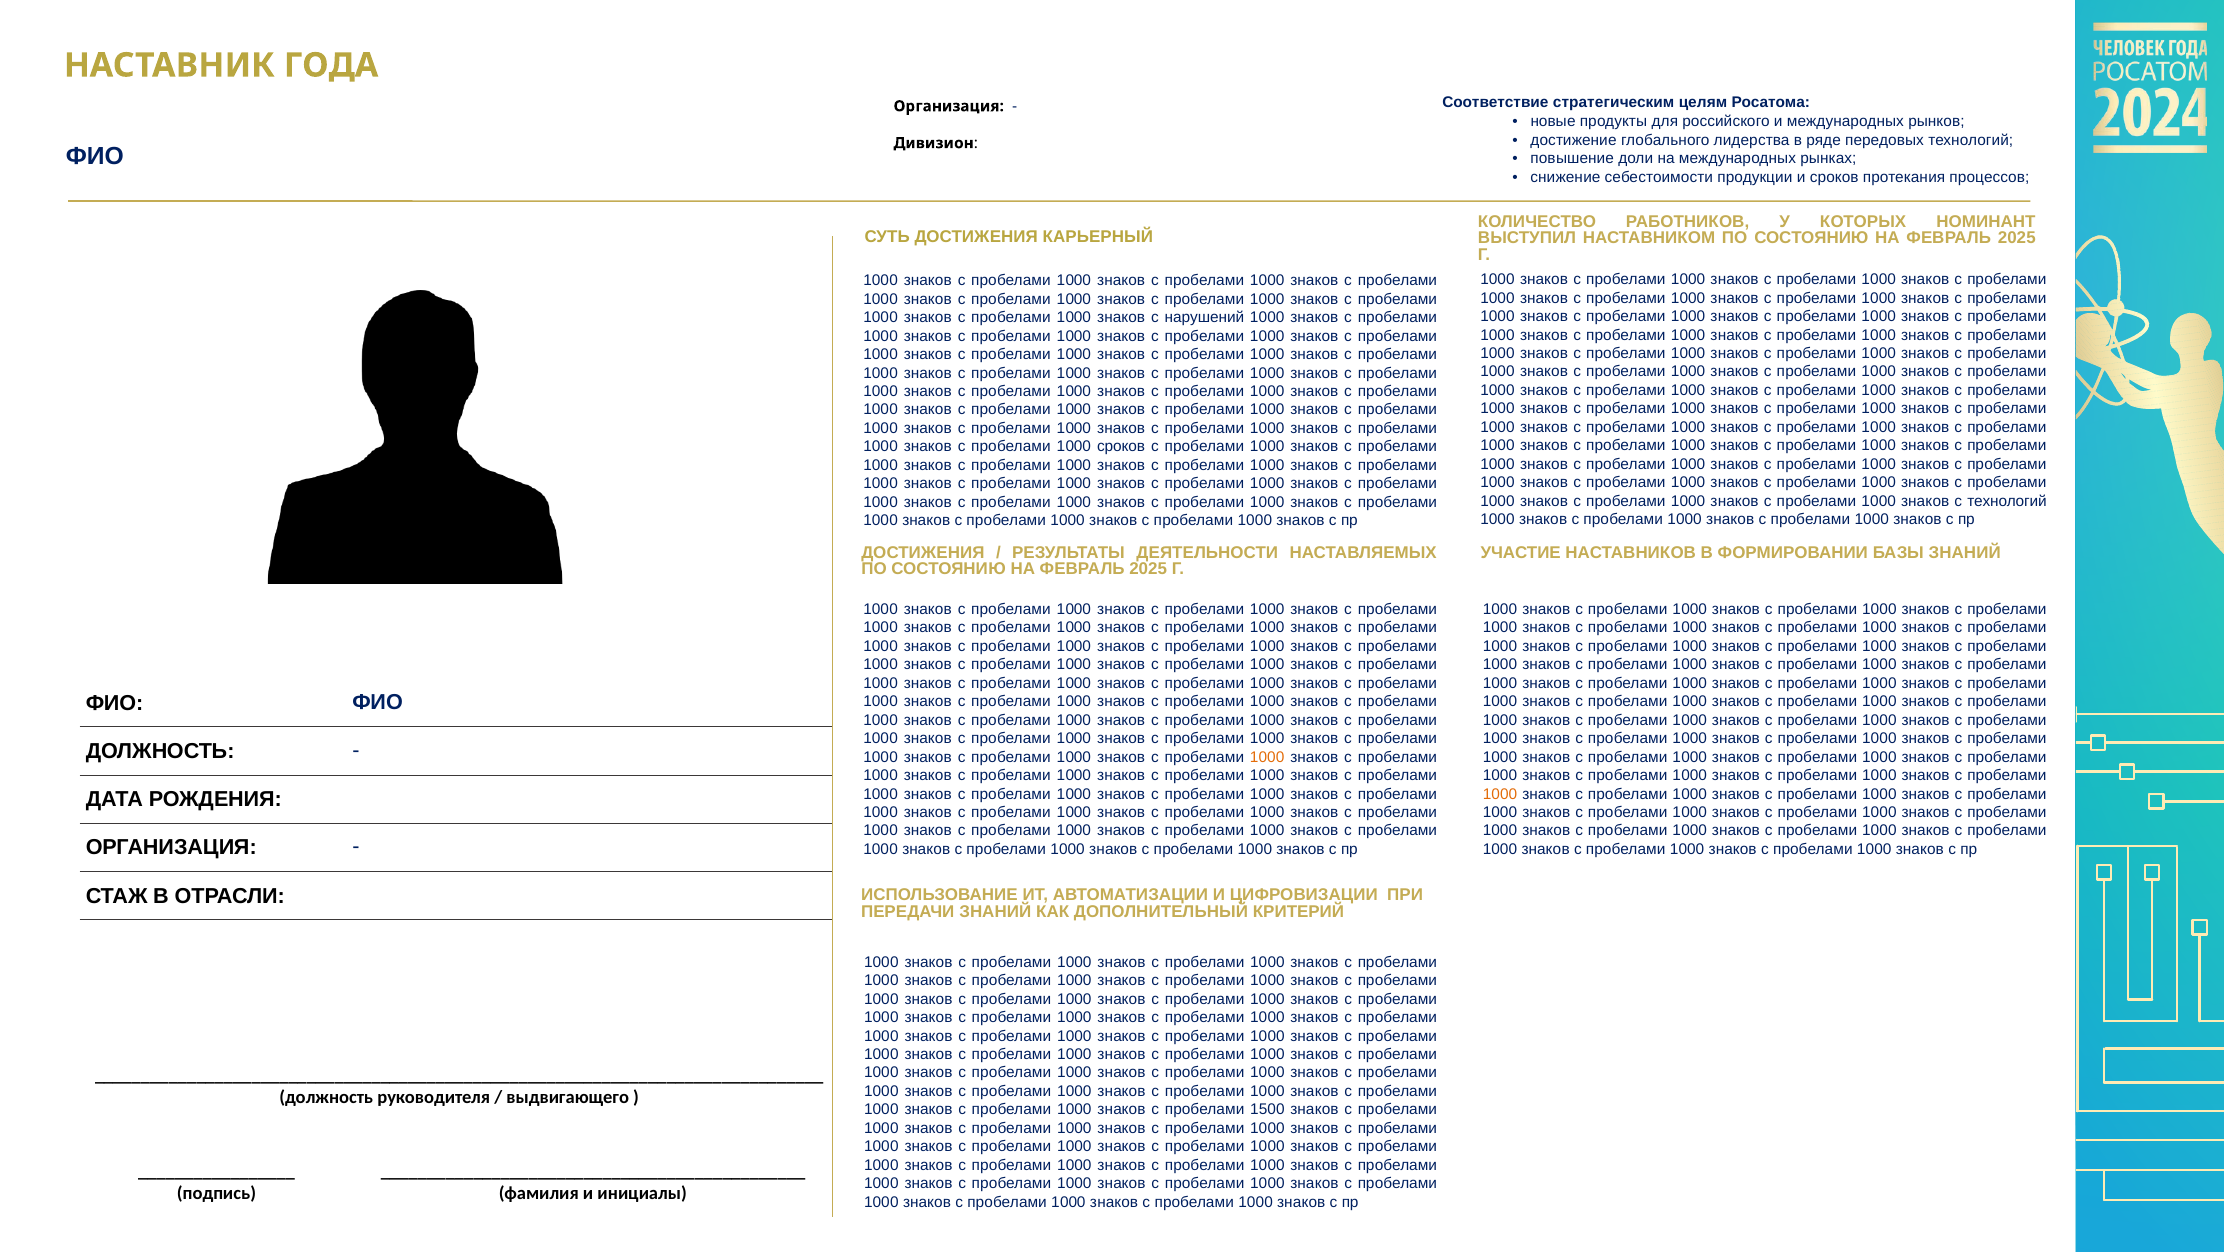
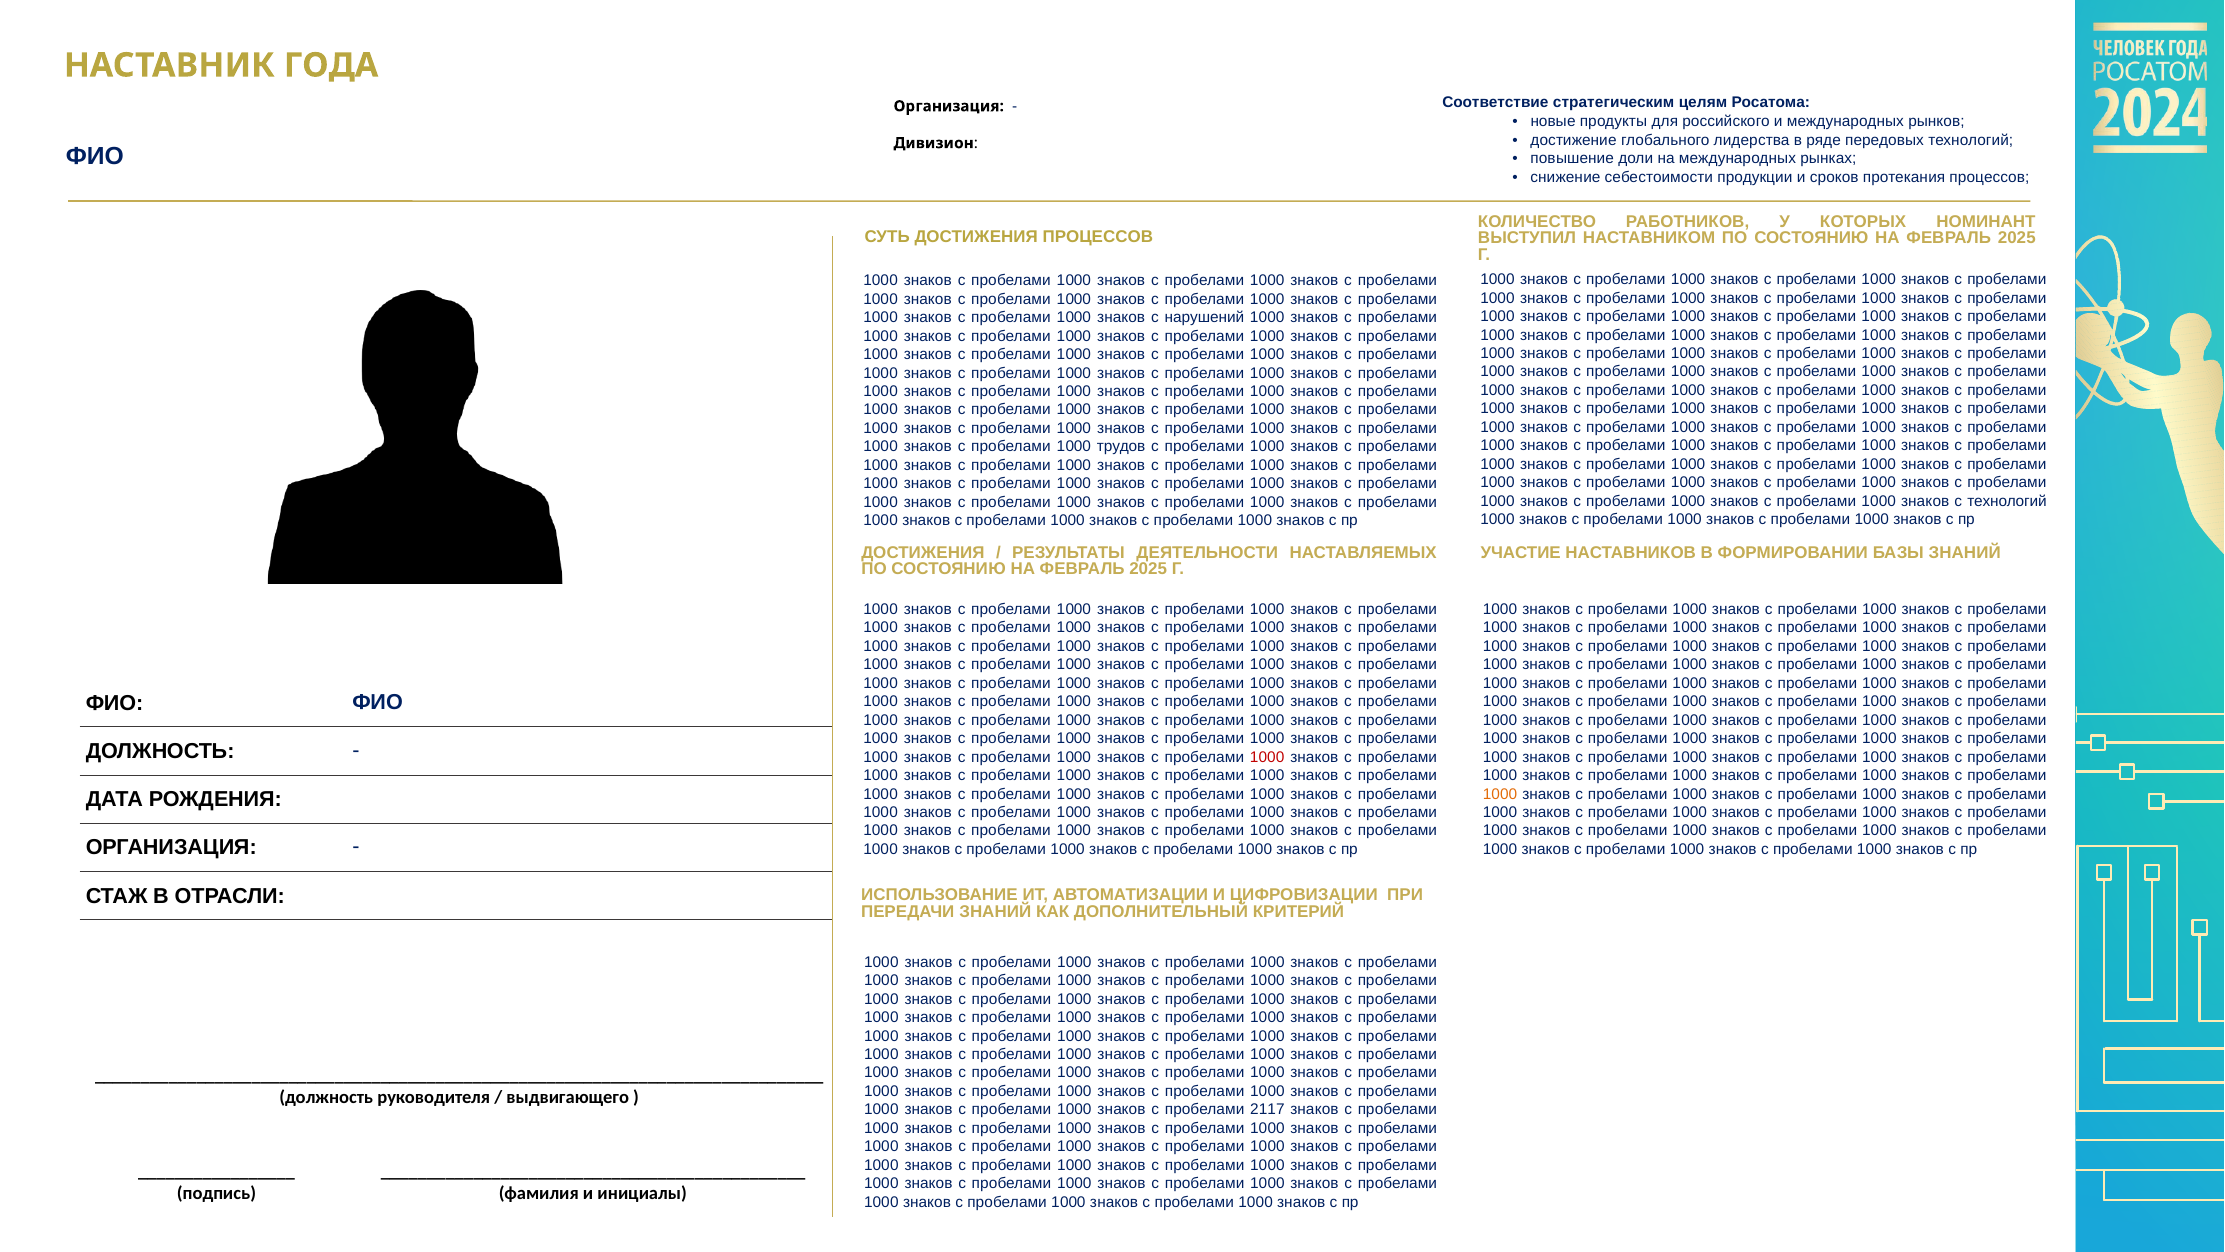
ДОСТИЖЕНИЯ КАРЬЕРНЫЙ: КАРЬЕРНЫЙ -> ПРОЦЕССОВ
1000 сроков: сроков -> трудов
1000 at (1267, 757) colour: orange -> red
1500: 1500 -> 2117
